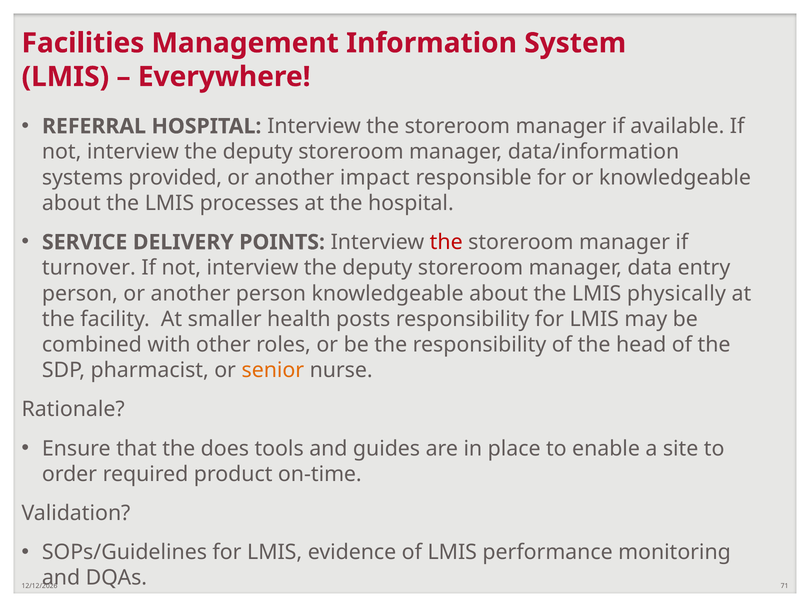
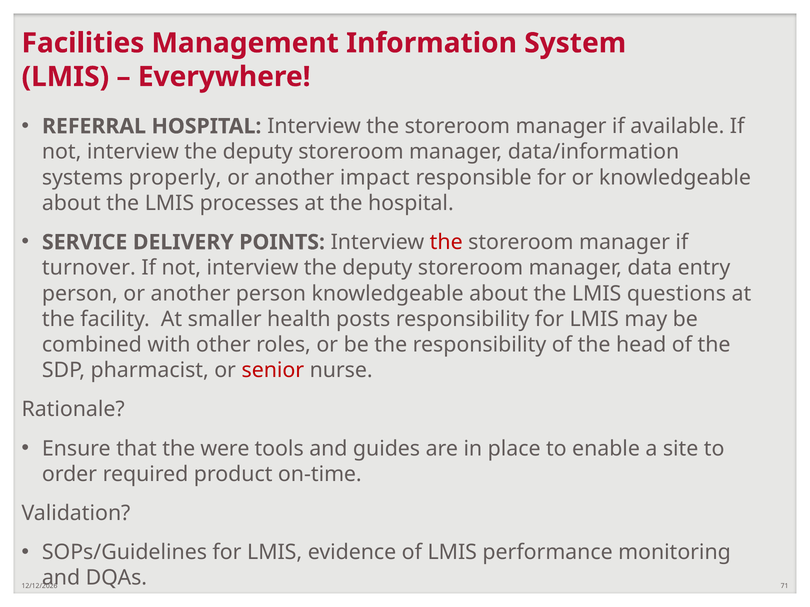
provided: provided -> properly
physically: physically -> questions
senior colour: orange -> red
does: does -> were
